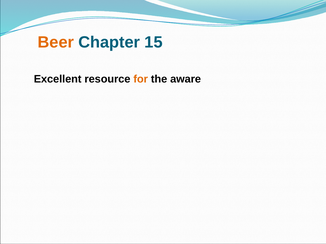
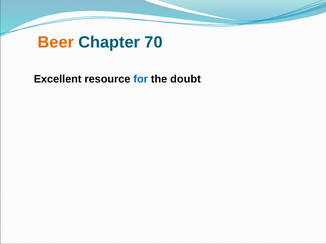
15: 15 -> 70
for colour: orange -> blue
aware: aware -> doubt
